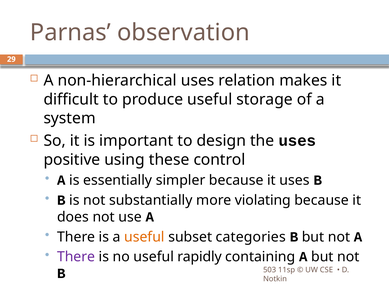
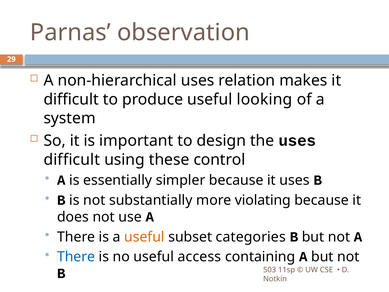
storage: storage -> looking
positive at (72, 159): positive -> difficult
There at (76, 256) colour: purple -> blue
rapidly: rapidly -> access
